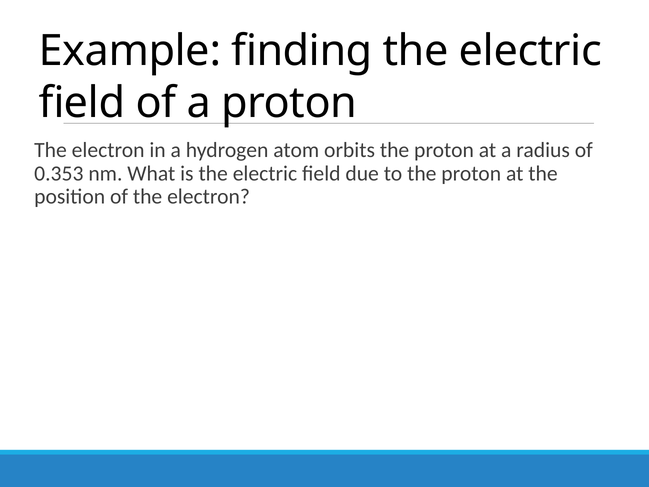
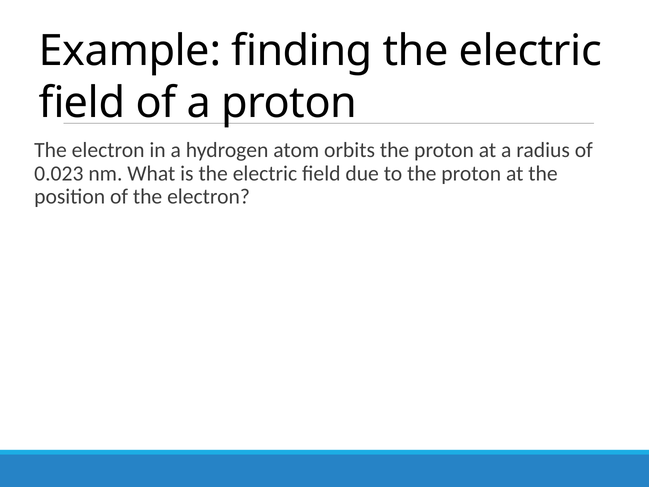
0.353: 0.353 -> 0.023
